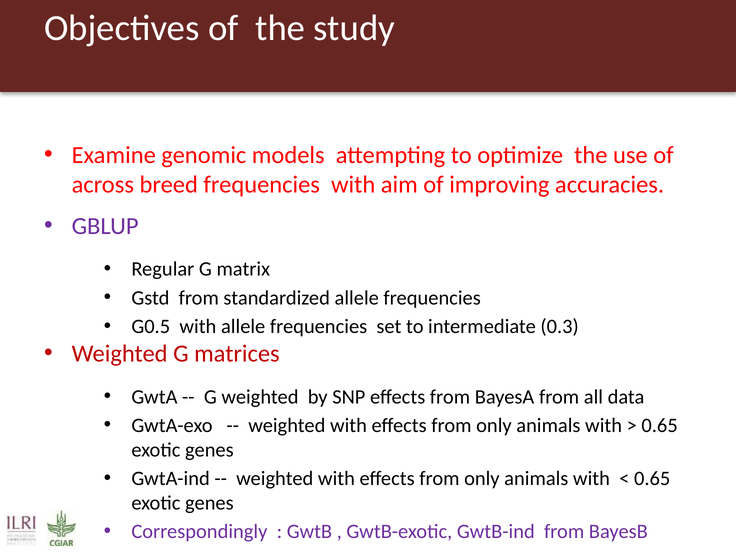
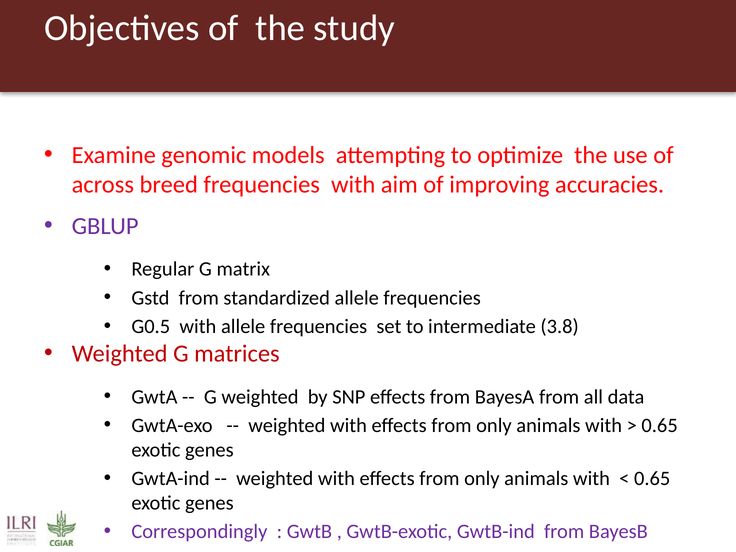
0.3: 0.3 -> 3.8
